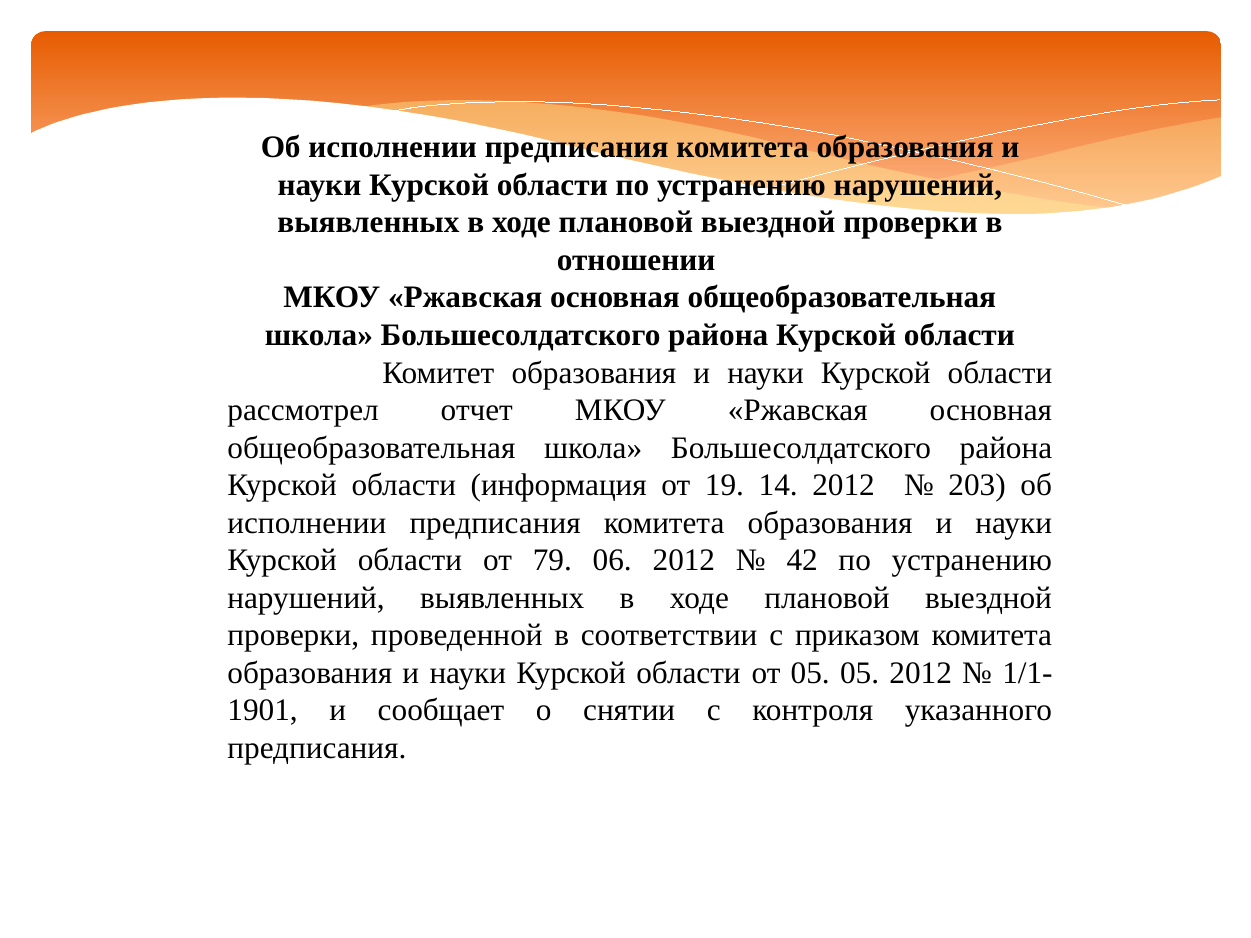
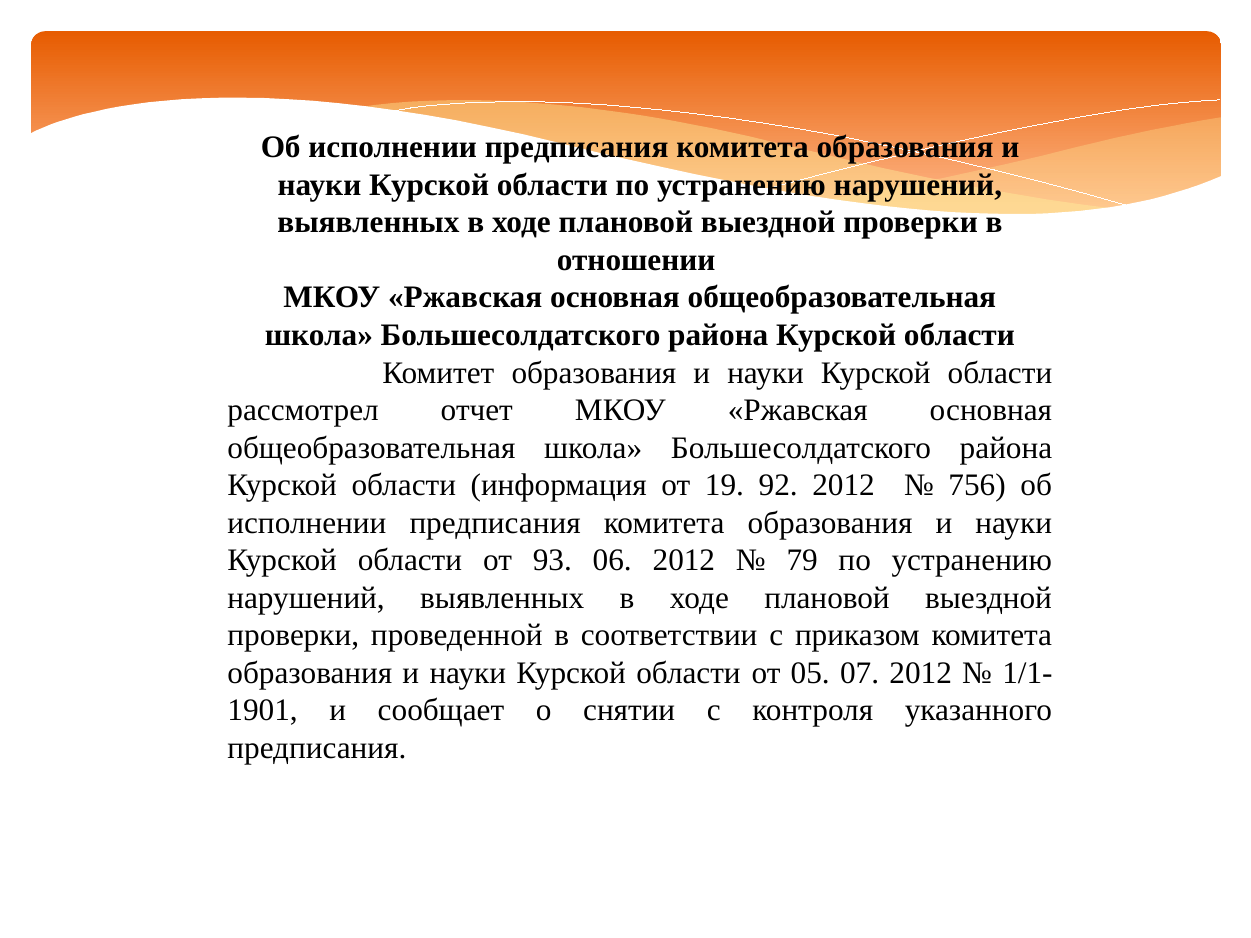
14: 14 -> 92
203: 203 -> 756
79: 79 -> 93
42: 42 -> 79
05 05: 05 -> 07
